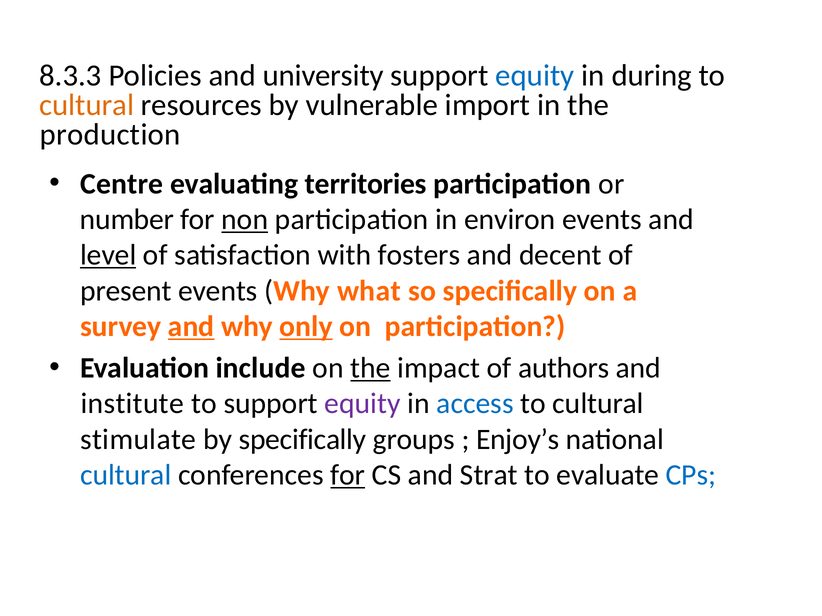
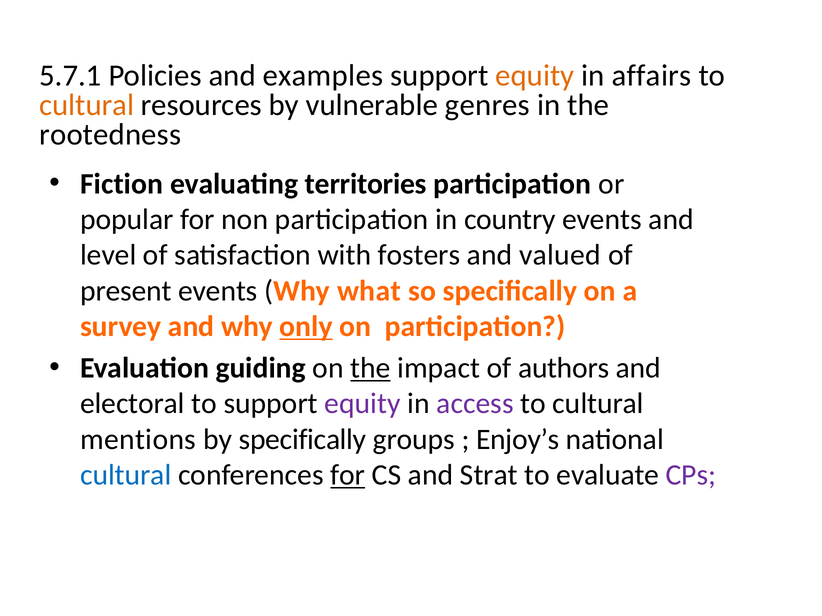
8.3.3: 8.3.3 -> 5.7.1
university: university -> examples
equity at (535, 76) colour: blue -> orange
during: during -> affairs
import: import -> genres
production: production -> rootedness
Centre: Centre -> Fiction
number: number -> popular
non underline: present -> none
environ: environ -> country
level underline: present -> none
decent: decent -> valued
and at (191, 327) underline: present -> none
include: include -> guiding
institute: institute -> electoral
access colour: blue -> purple
stimulate: stimulate -> mentions
CPs colour: blue -> purple
